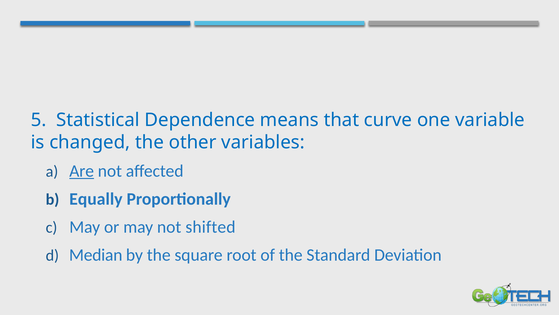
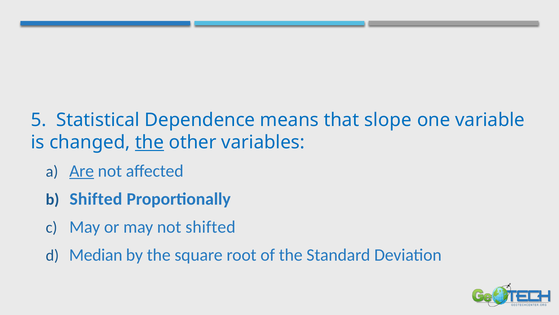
curve: curve -> slope
the at (149, 142) underline: none -> present
Equally at (96, 199): Equally -> Shifted
